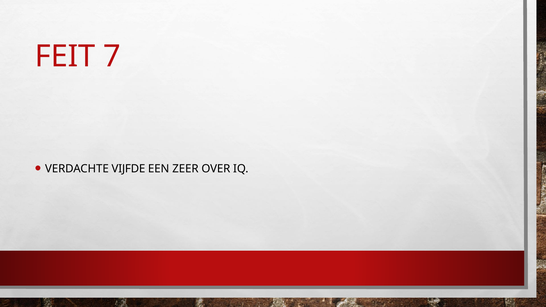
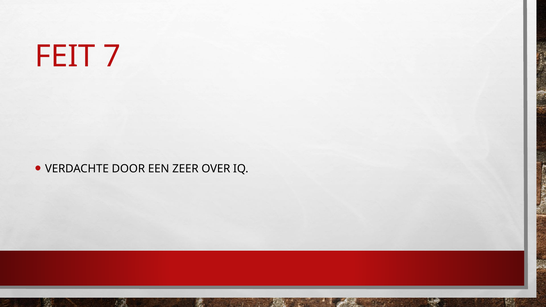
VIJFDE: VIJFDE -> DOOR
